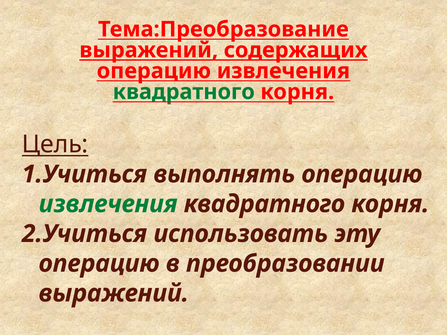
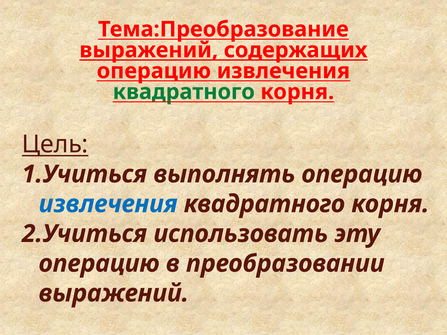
извлечения at (108, 204) colour: green -> blue
